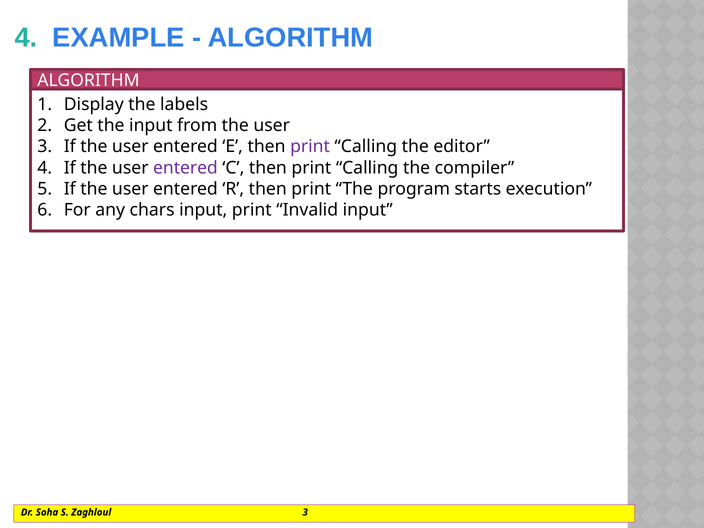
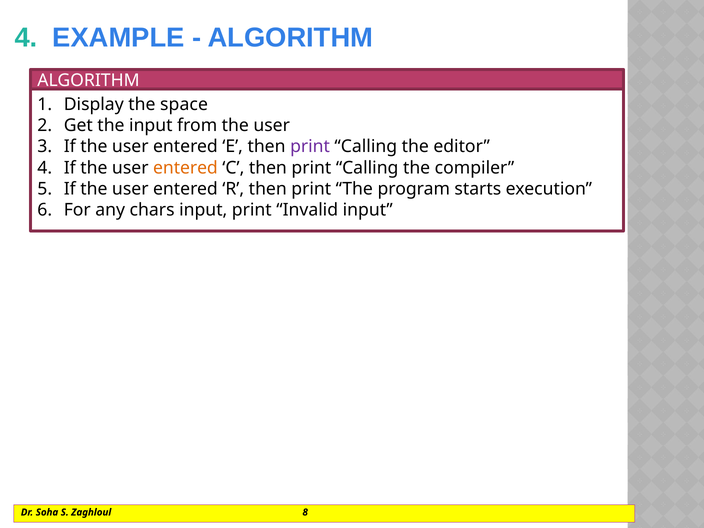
labels: labels -> space
entered at (185, 168) colour: purple -> orange
Zaghloul 3: 3 -> 8
